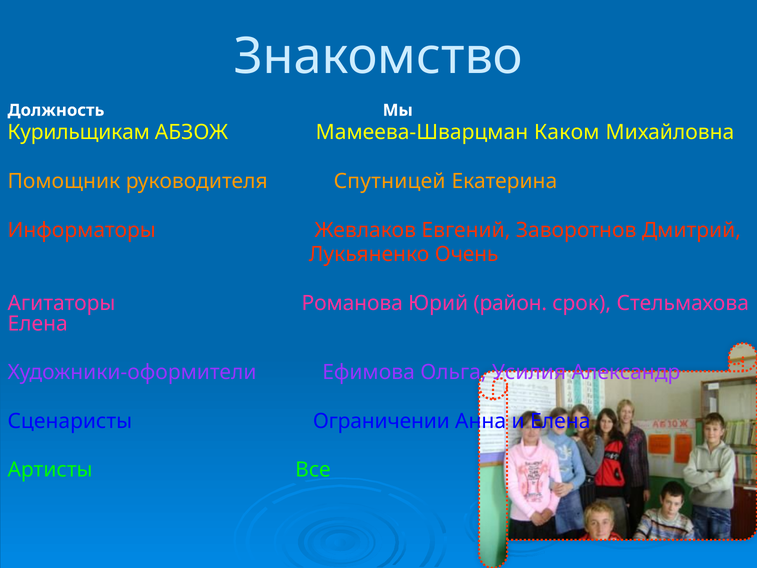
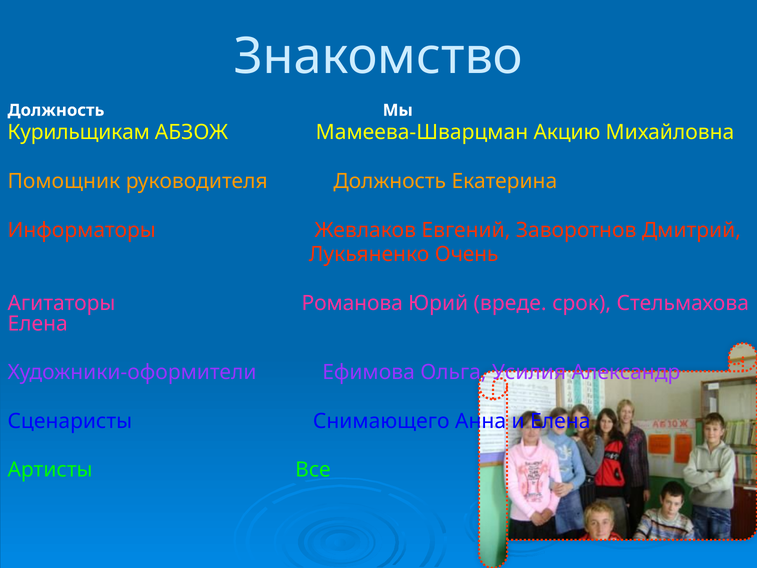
Каком: Каком -> Акцию
руководителя Спутницей: Спутницей -> Должность
район: район -> вреде
Ограничении: Ограничении -> Снимающего
